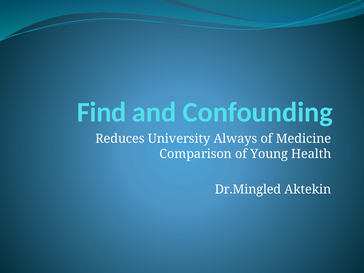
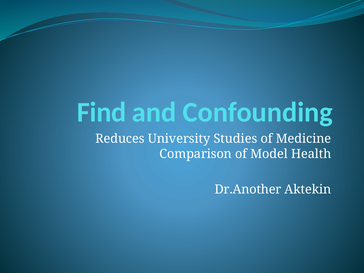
Always: Always -> Studies
Young: Young -> Model
Dr.Mingled: Dr.Mingled -> Dr.Another
